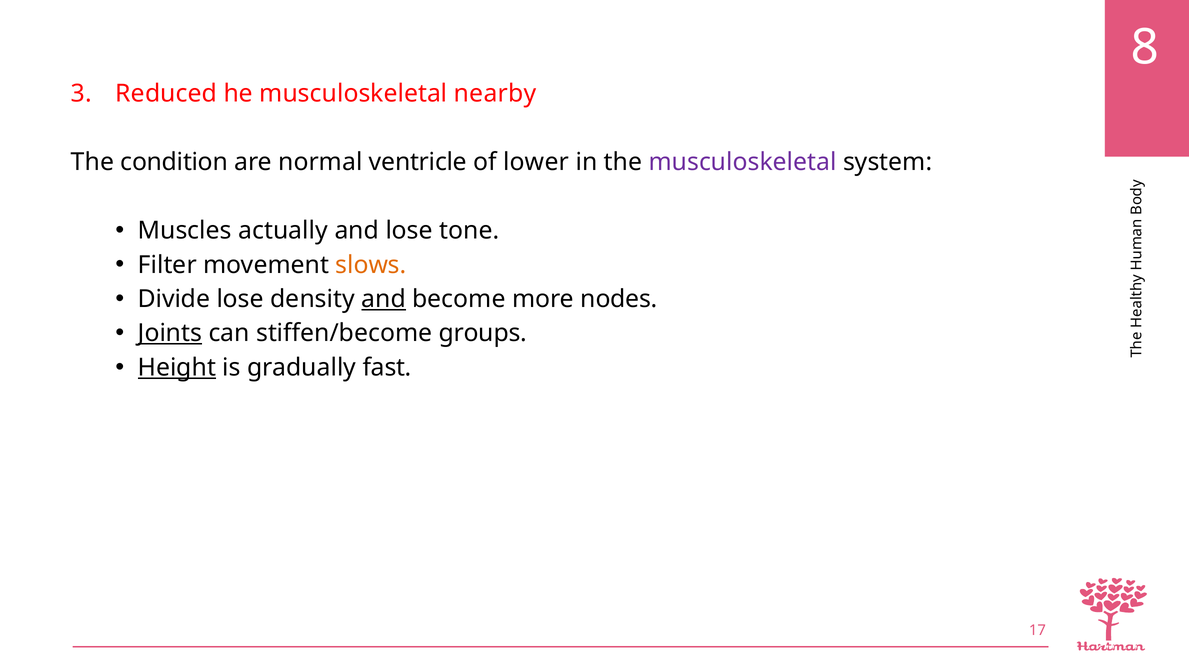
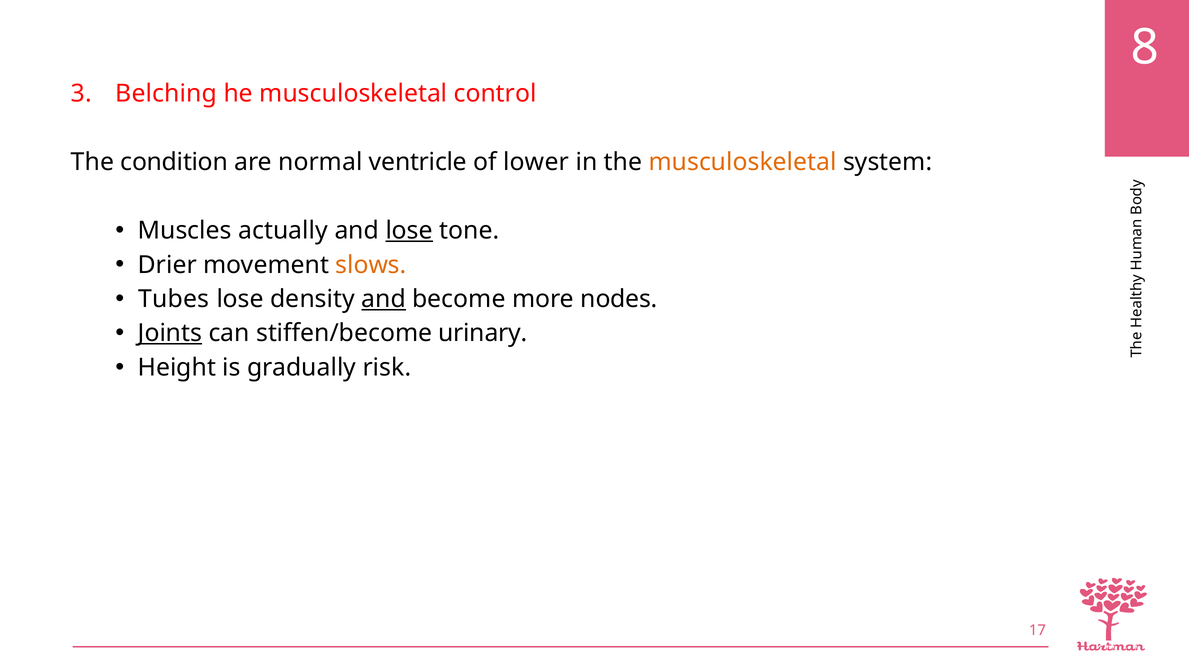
Reduced: Reduced -> Belching
nearby: nearby -> control
musculoskeletal at (743, 162) colour: purple -> orange
lose at (409, 231) underline: none -> present
Filter: Filter -> Drier
Divide: Divide -> Tubes
groups: groups -> urinary
Height underline: present -> none
fast: fast -> risk
